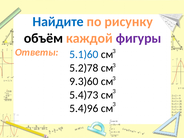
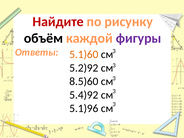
Найдите colour: blue -> red
5.1)60 colour: blue -> orange
5.2)78: 5.2)78 -> 5.2)92
9.3)60: 9.3)60 -> 8.5)60
5.4)73: 5.4)73 -> 5.4)92
5.4)96: 5.4)96 -> 5.1)96
